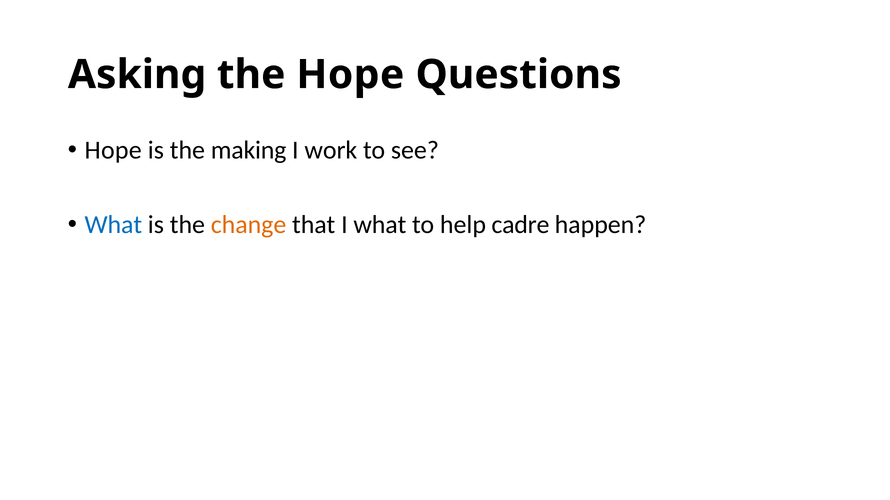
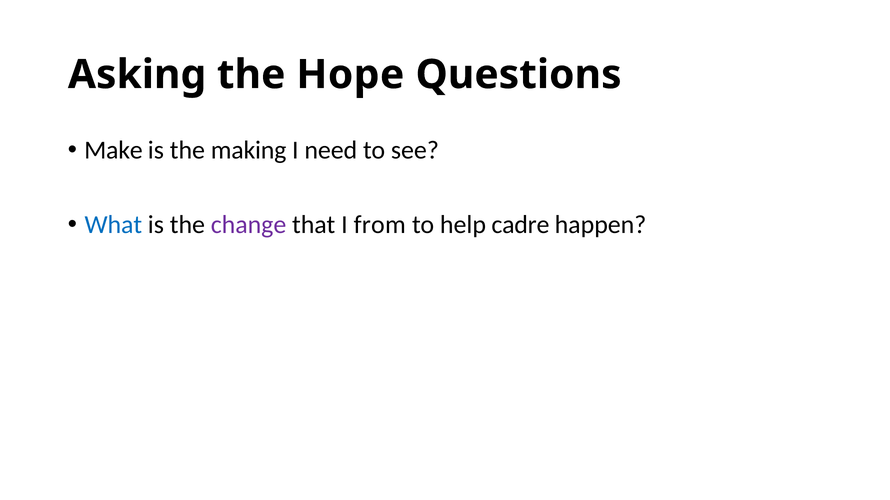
Hope at (113, 150): Hope -> Make
work: work -> need
change colour: orange -> purple
I what: what -> from
